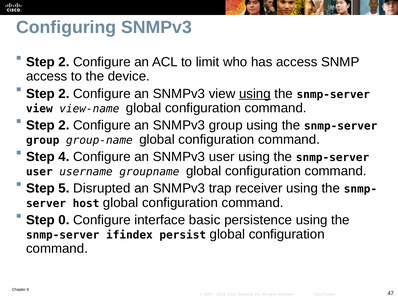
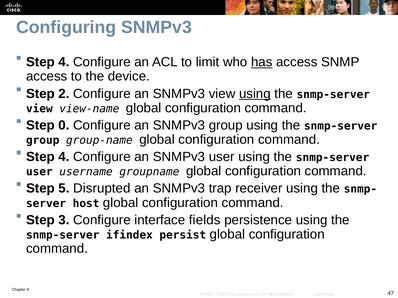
2 at (64, 62): 2 -> 4
has underline: none -> present
2 at (64, 125): 2 -> 0
0: 0 -> 3
basic: basic -> fields
